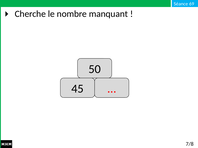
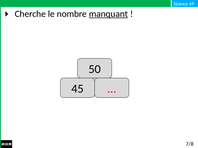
manquant underline: none -> present
